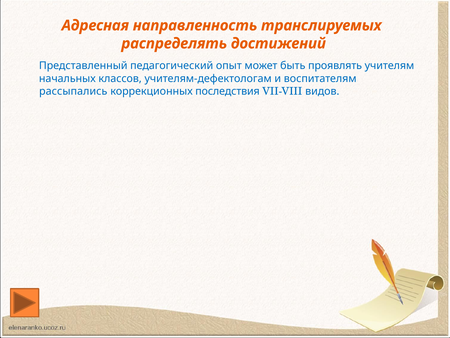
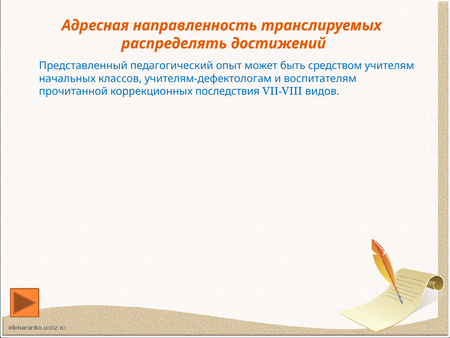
проявлять: проявлять -> средством
рассыпались: рассыпались -> прочитанной
